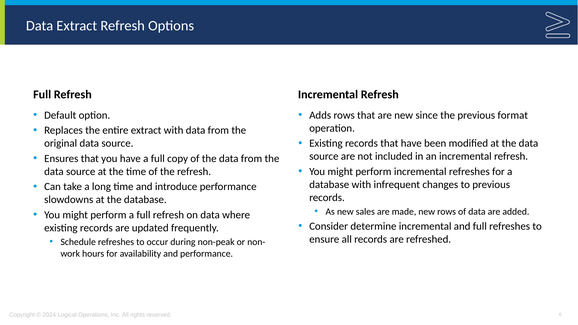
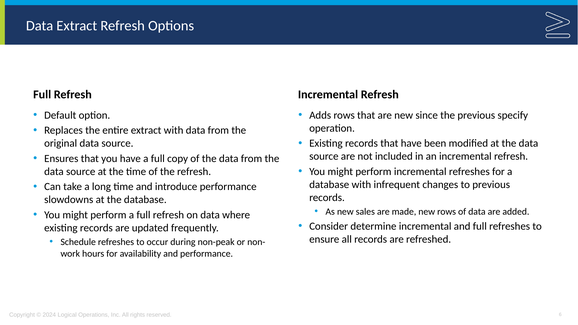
format: format -> specify
